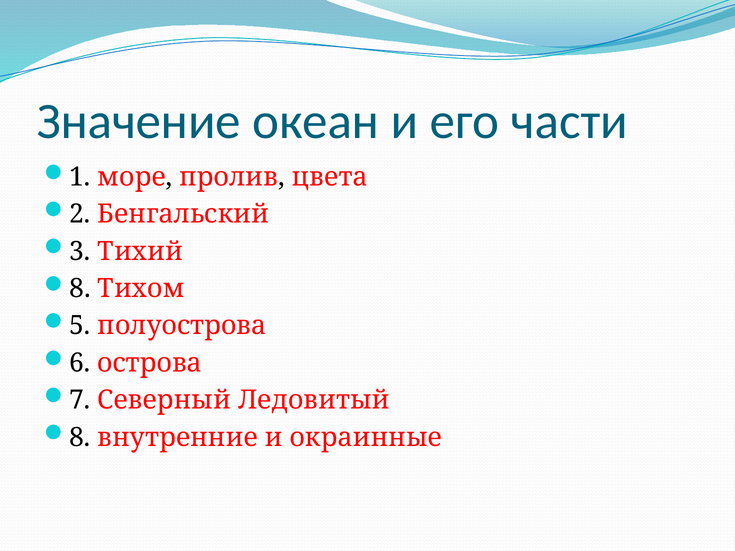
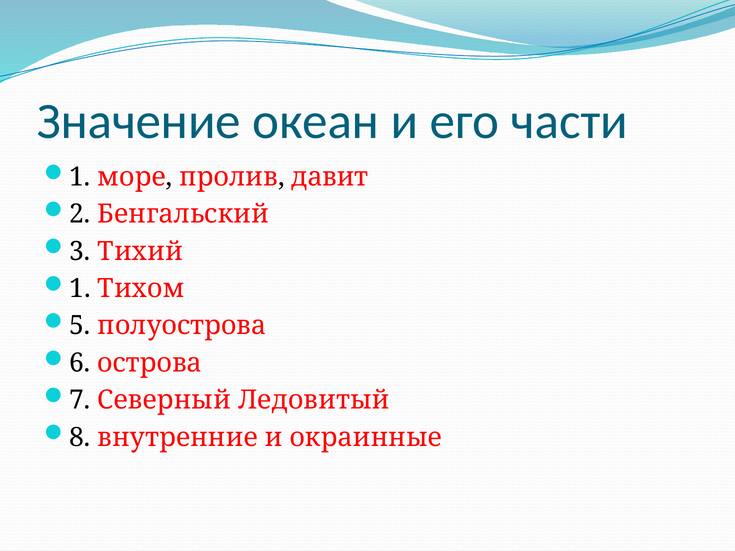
цвета: цвета -> давит
8 at (80, 289): 8 -> 1
